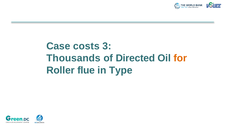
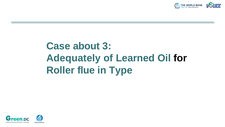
costs: costs -> about
Thousands: Thousands -> Adequately
Directed: Directed -> Learned
for colour: orange -> black
